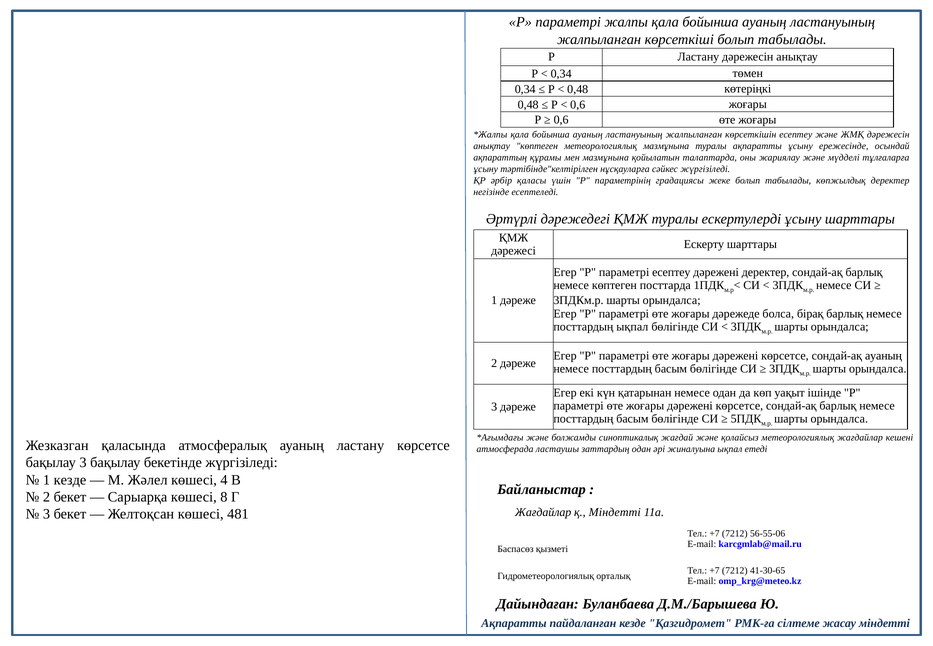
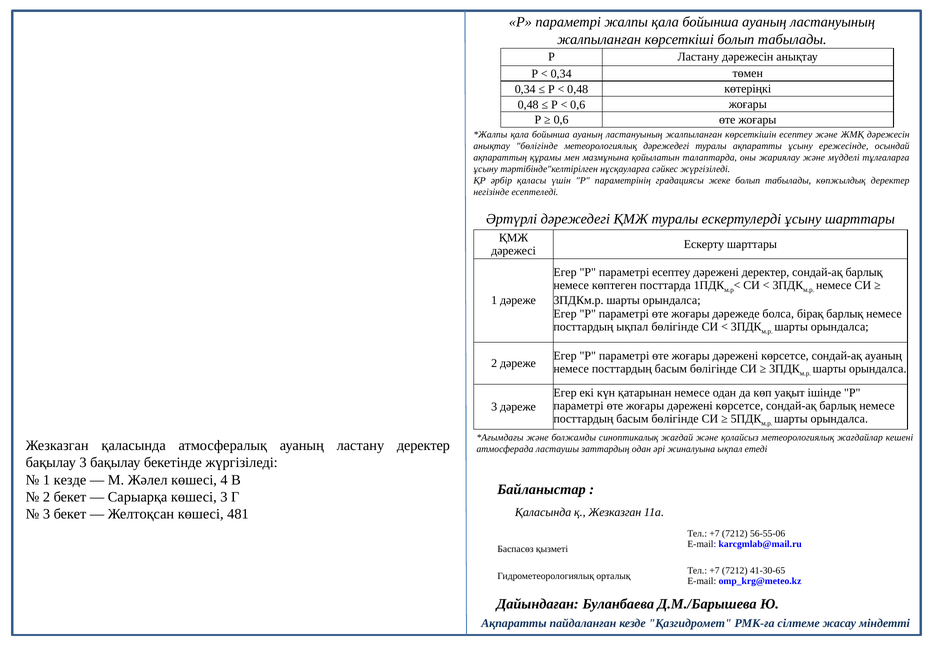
анықтау көптеген: көптеген -> бөлігінде
метеорологиялық мазмұнына: мазмұнына -> дәрежедегі
ластану көрсетсе: көрсетсе -> деректер
көшесі 8: 8 -> 3
Жағдайлар at (543, 512): Жағдайлар -> Қаласында
қ Міндетті: Міндетті -> Жезказган
